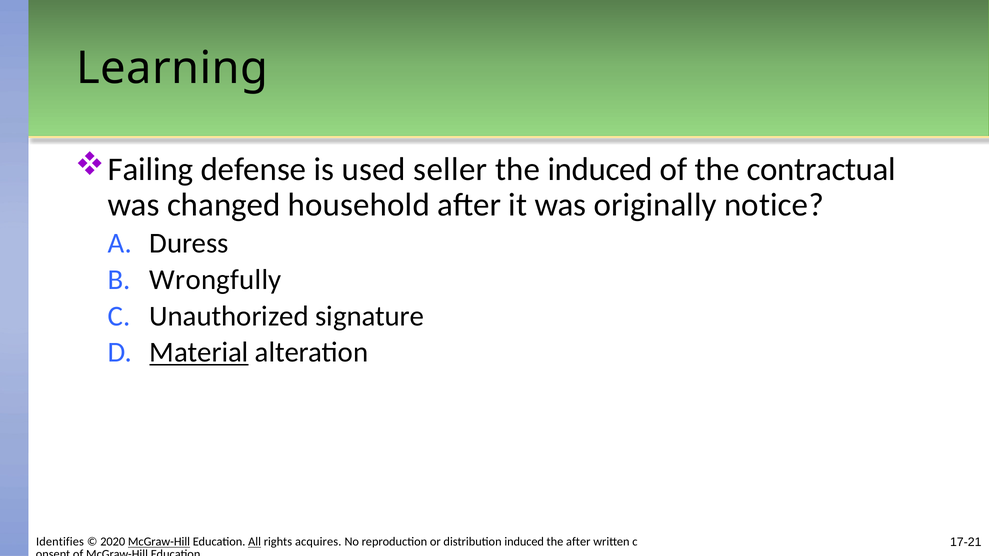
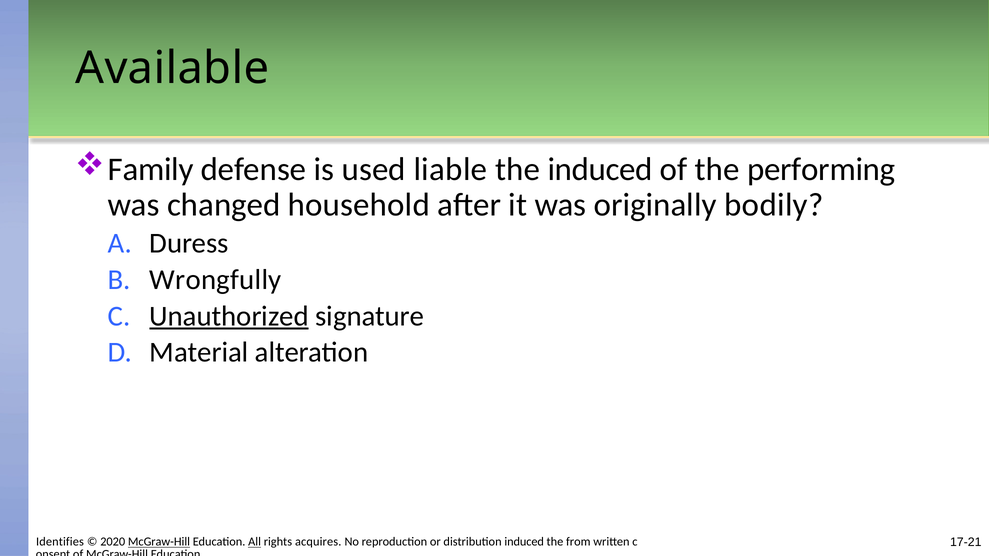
Learning: Learning -> Available
Failing: Failing -> Family
seller: seller -> liable
contractual: contractual -> performing
notice: notice -> bodily
Unauthorized underline: none -> present
Material underline: present -> none
the after: after -> from
